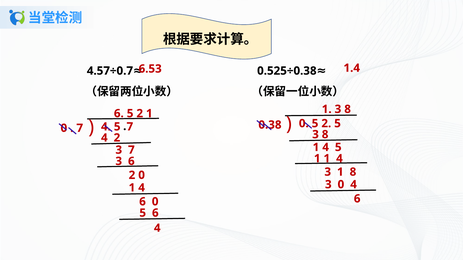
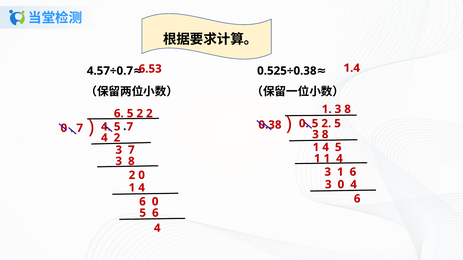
2 1: 1 -> 2
6 at (131, 161): 6 -> 8
1 8: 8 -> 6
